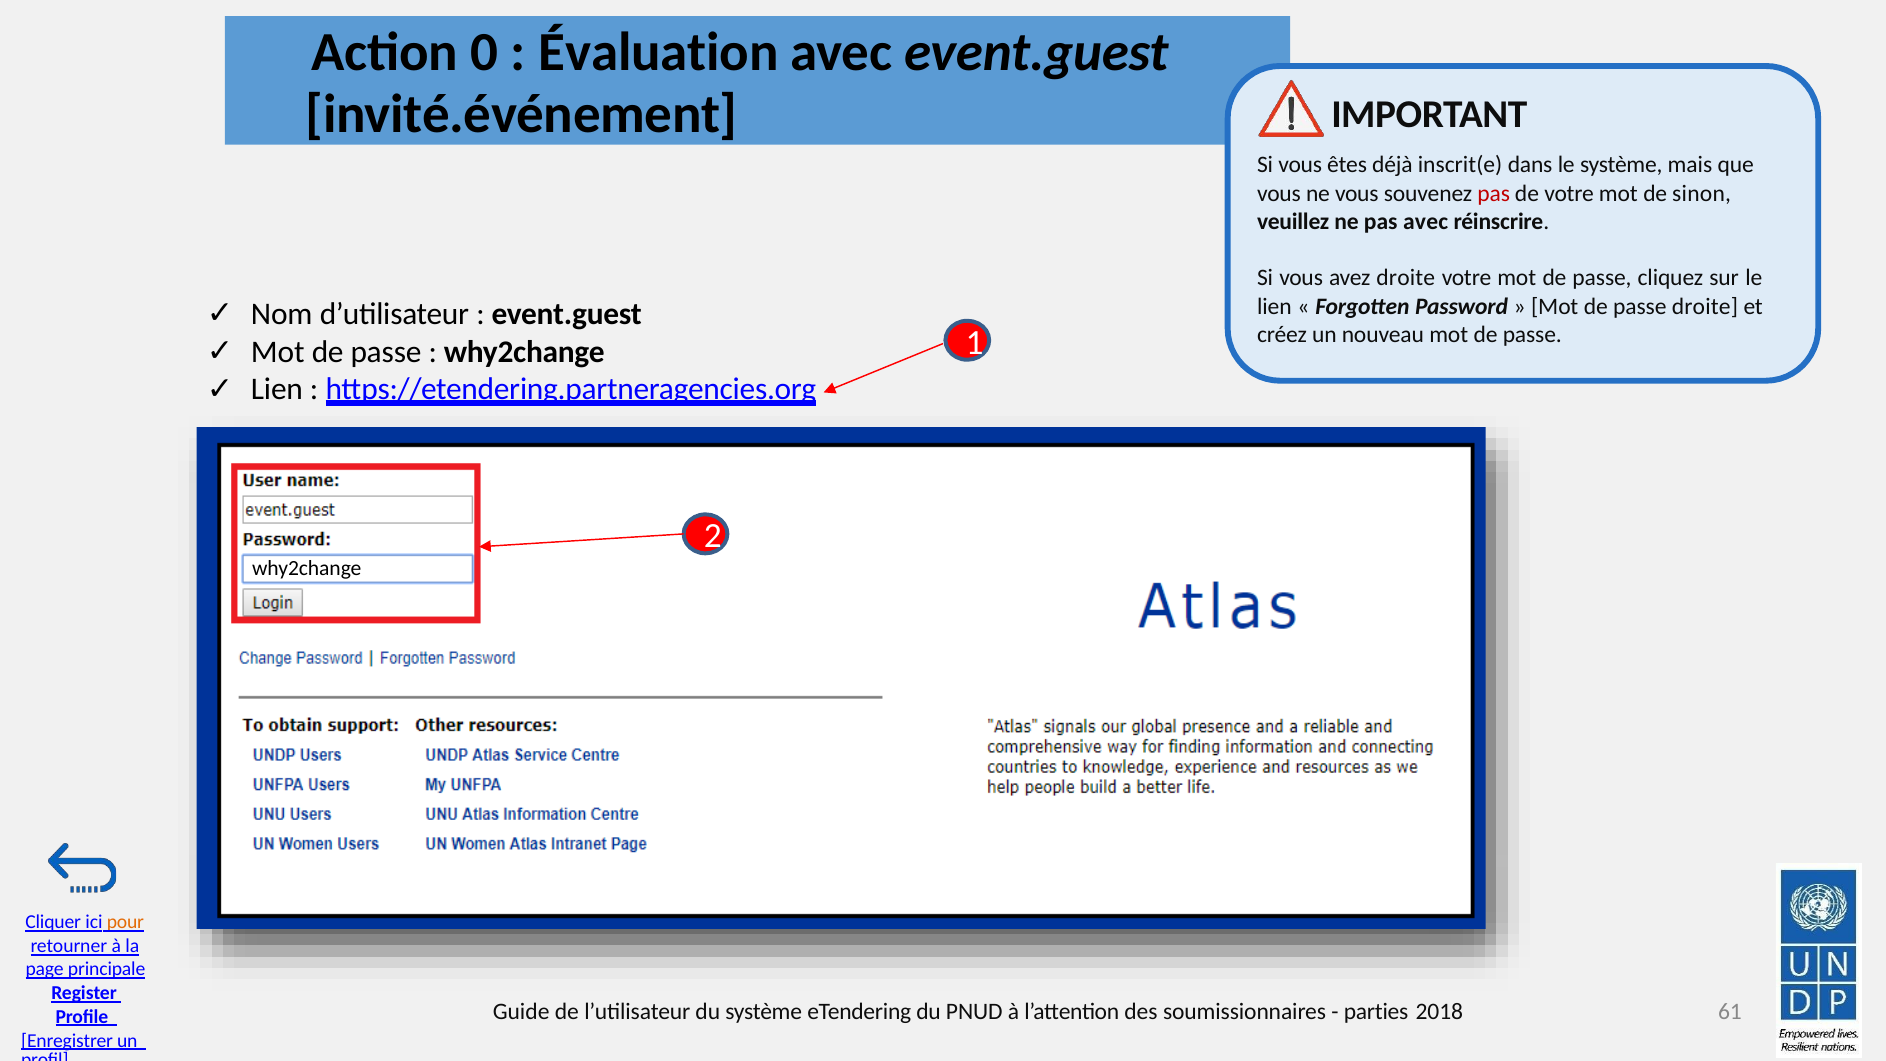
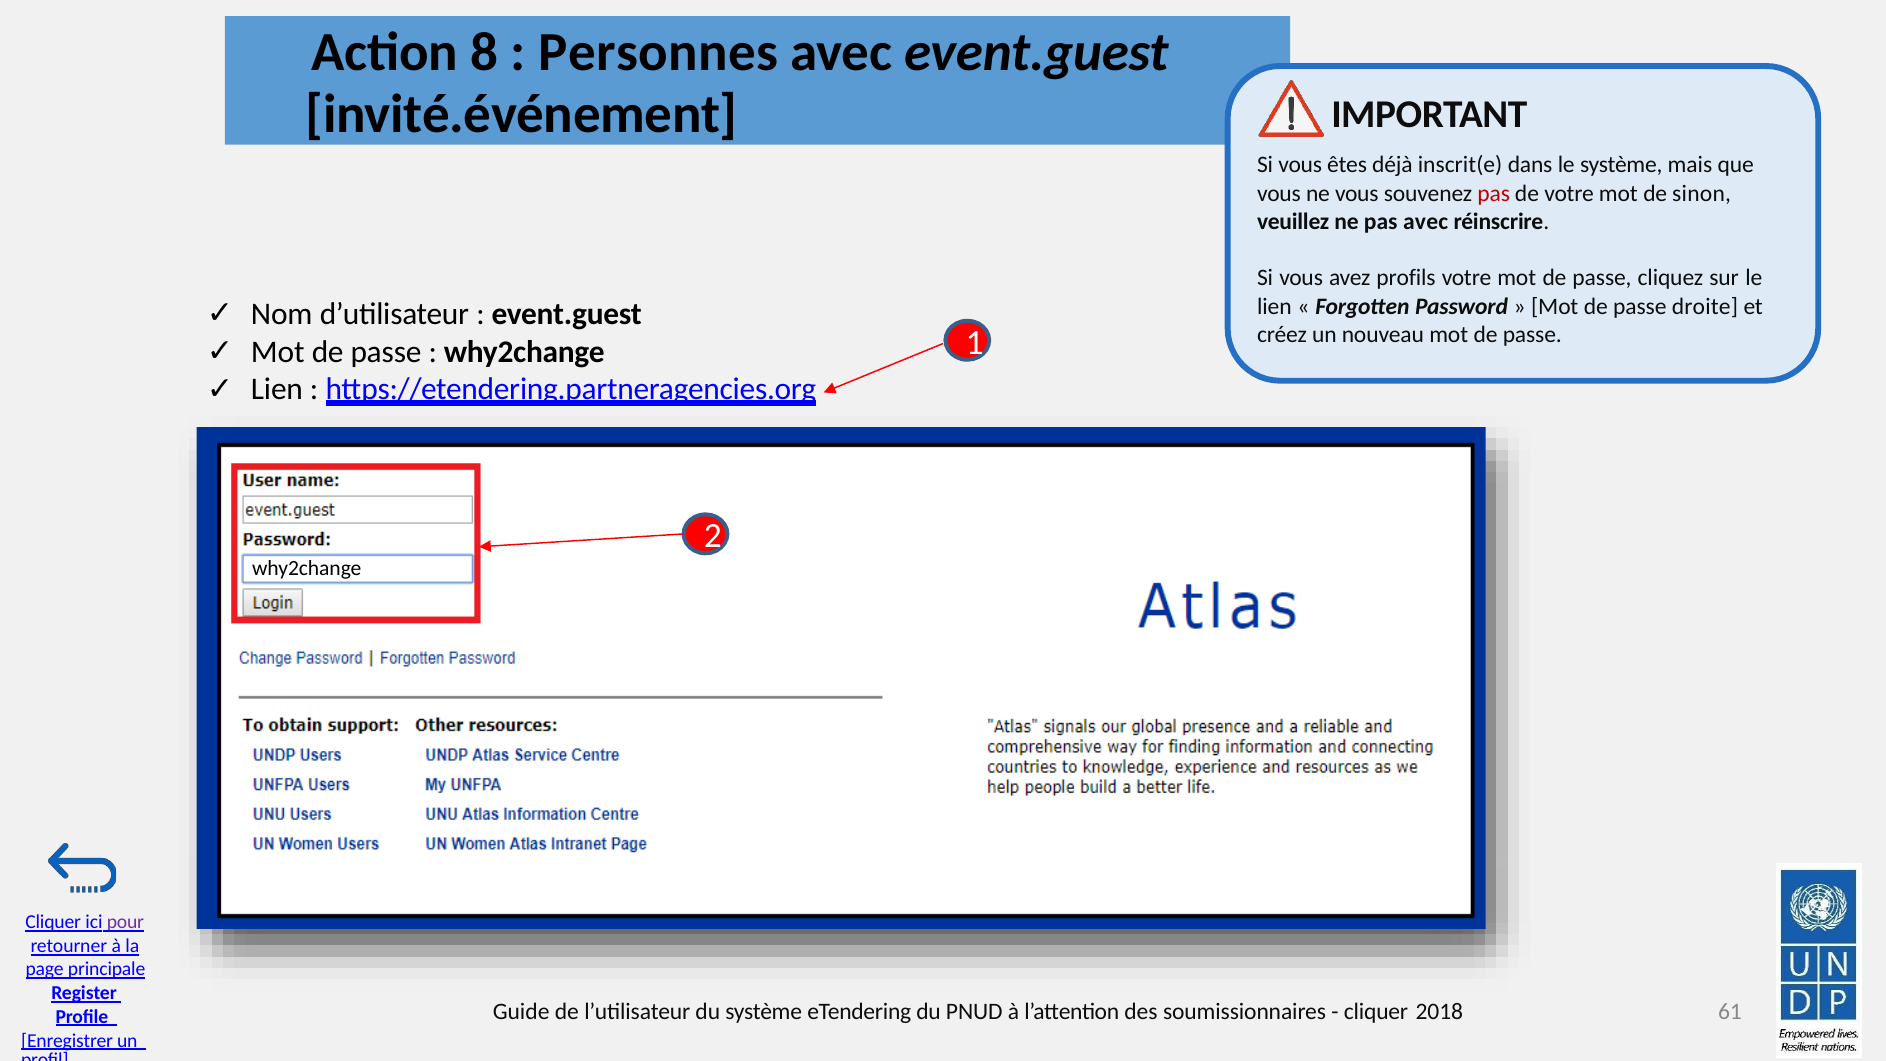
0: 0 -> 8
Évaluation: Évaluation -> Personnes
avez droite: droite -> profils
pour colour: orange -> purple
parties at (1376, 1012): parties -> cliquer
